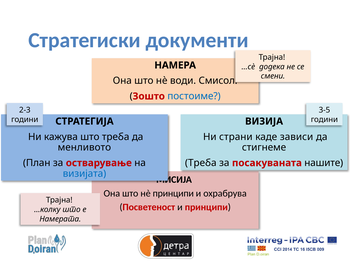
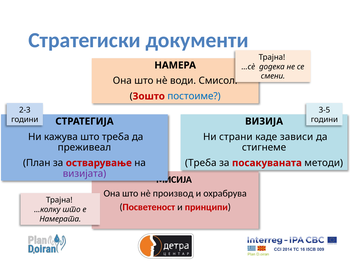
менливото: менливото -> преживеал
нашите: нашите -> методи
визијата colour: blue -> purple
нè принципи: принципи -> производ
